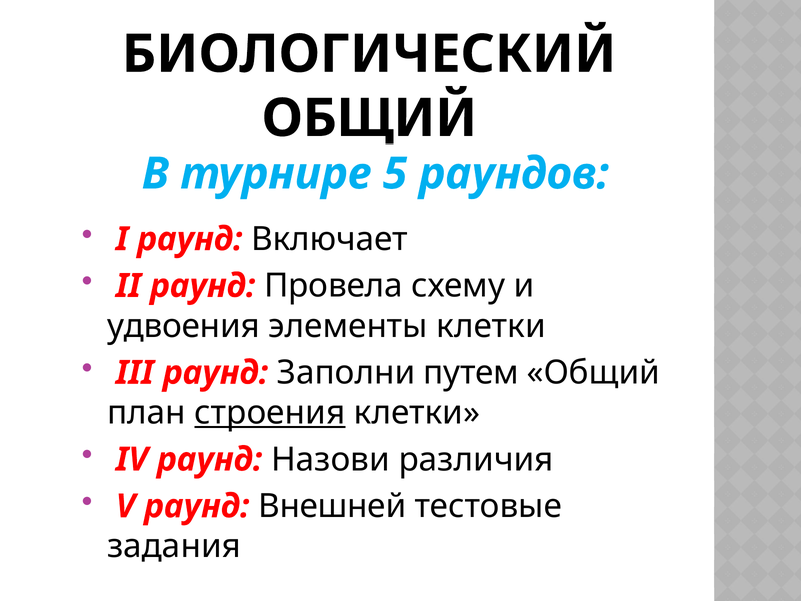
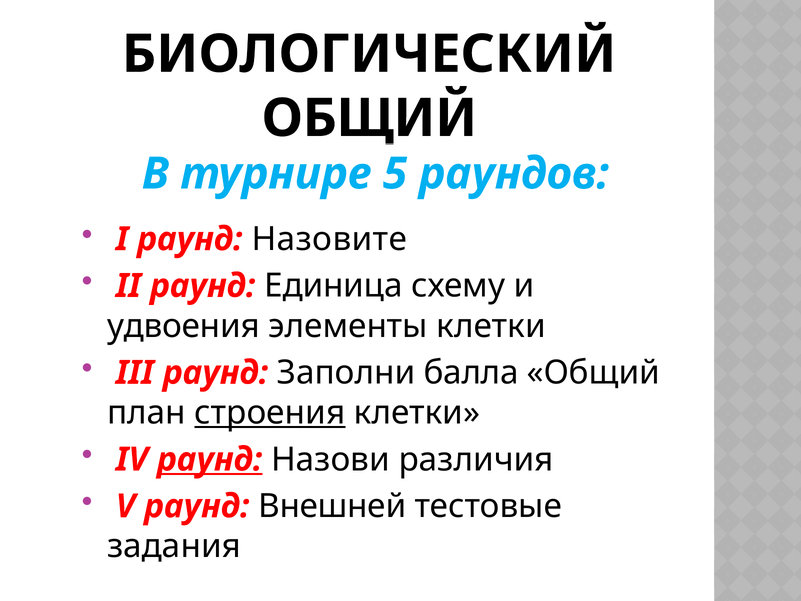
Включает: Включает -> Назовите
Провела: Провела -> Единица
путем: путем -> балла
раунд at (210, 459) underline: none -> present
